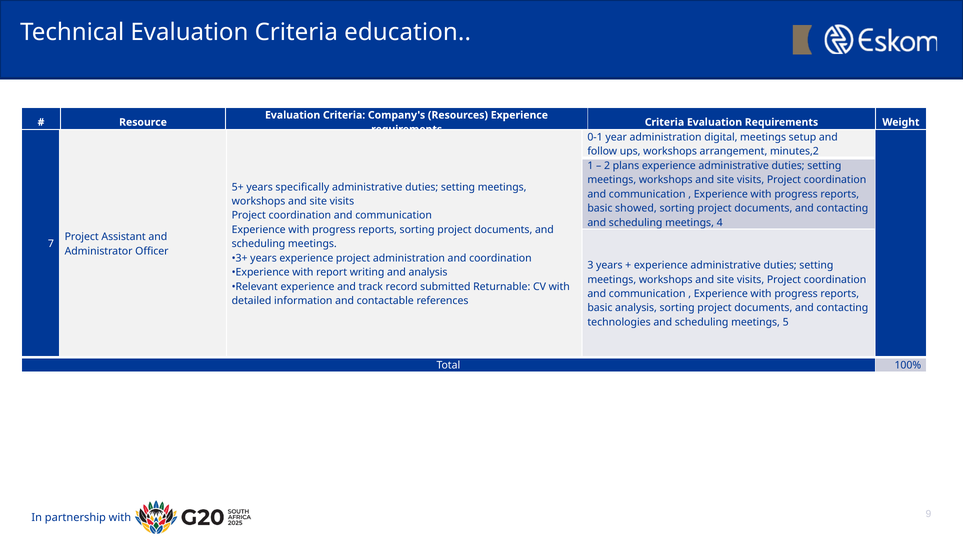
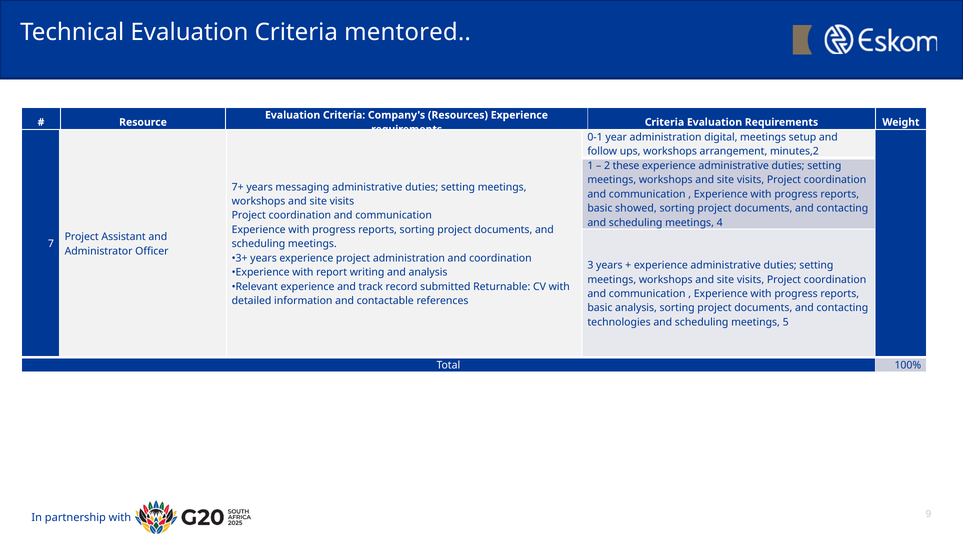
education: education -> mentored
plans: plans -> these
5+: 5+ -> 7+
specifically: specifically -> messaging
